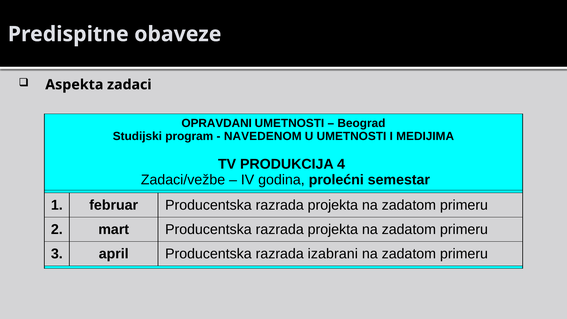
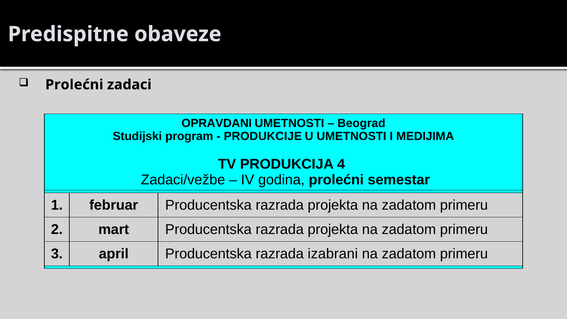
Aspekta at (74, 85): Aspekta -> Prolećni
NAVEDENOM: NAVEDENOM -> PRODUKCIJE
